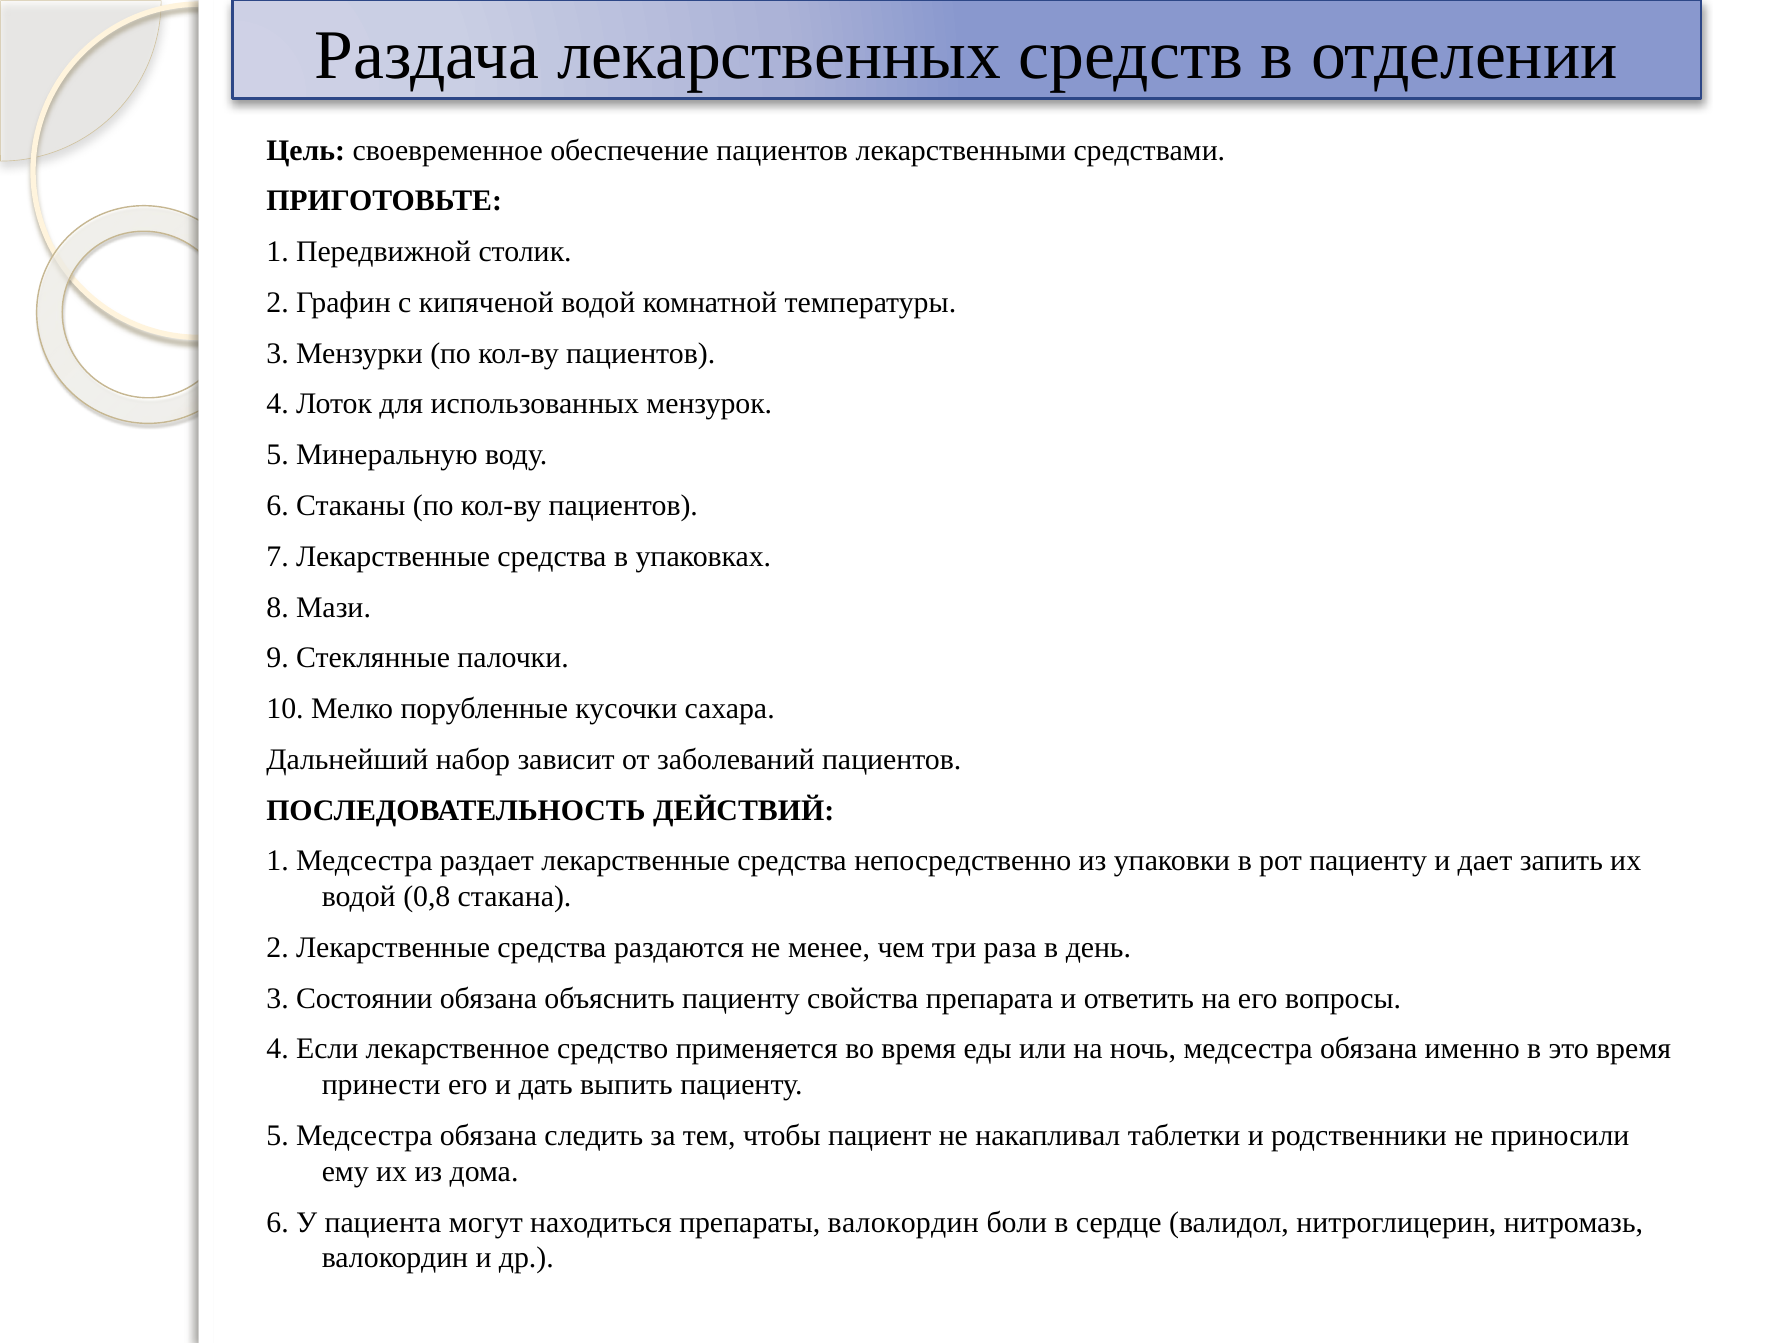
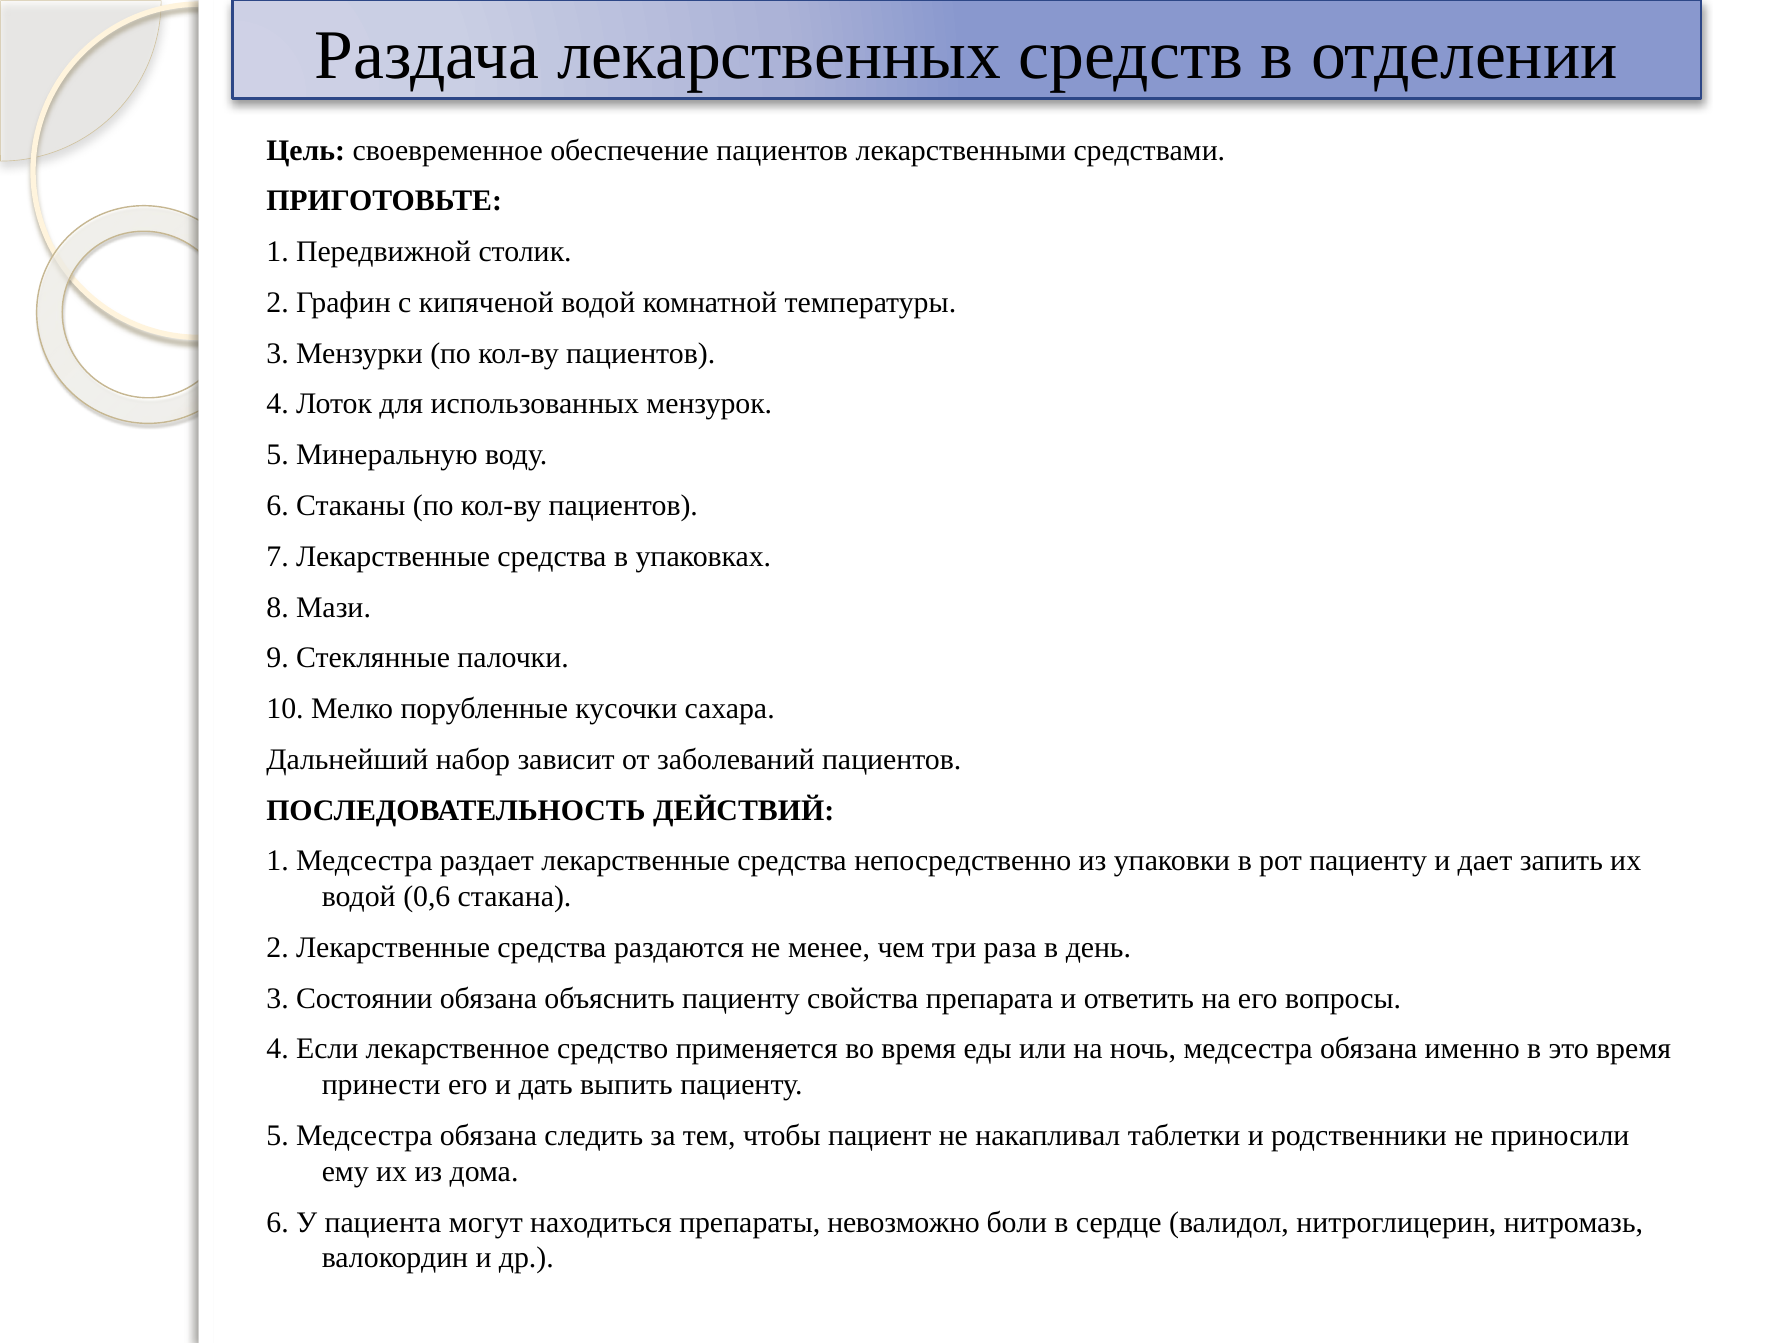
0,8: 0,8 -> 0,6
препараты валокордин: валокордин -> невозможно
